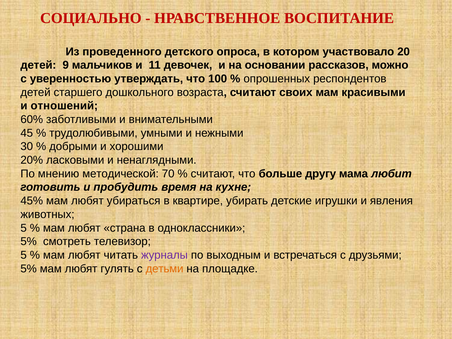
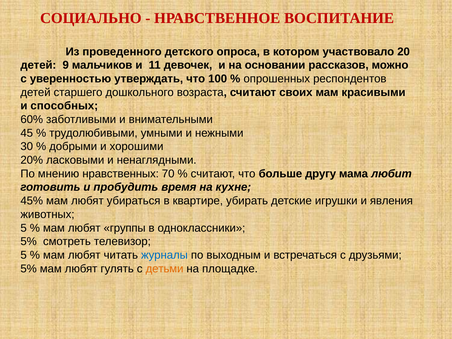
отношений: отношений -> способных
методической: методической -> нравственных
страна: страна -> группы
журналы colour: purple -> blue
